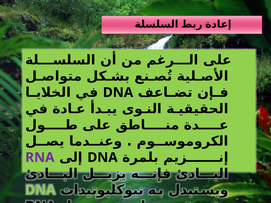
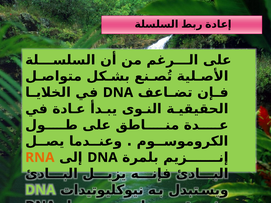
RNA colour: purple -> orange
